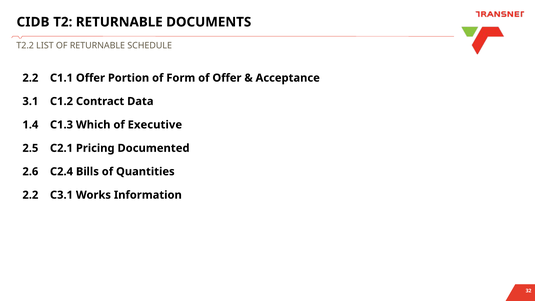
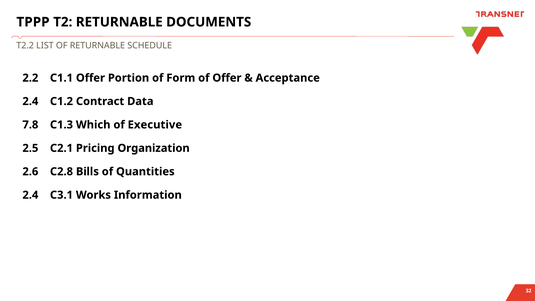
CIDB: CIDB -> TPPP
3.1 at (30, 101): 3.1 -> 2.4
1.4: 1.4 -> 7.8
Documented: Documented -> Organization
C2.4: C2.4 -> C2.8
2.2 at (30, 195): 2.2 -> 2.4
